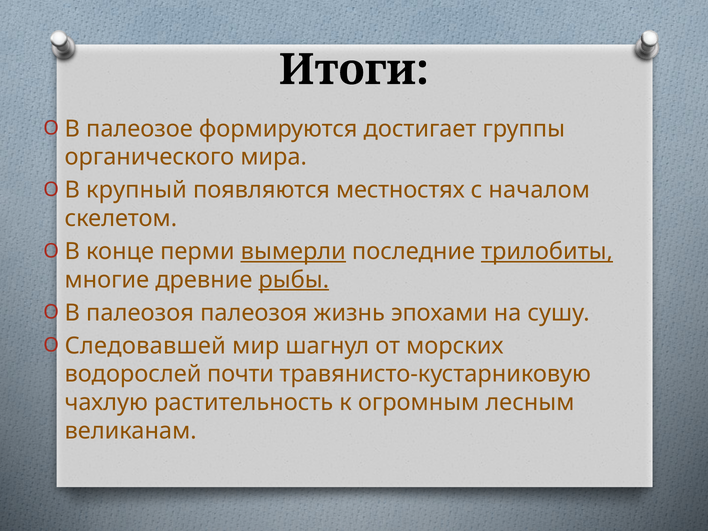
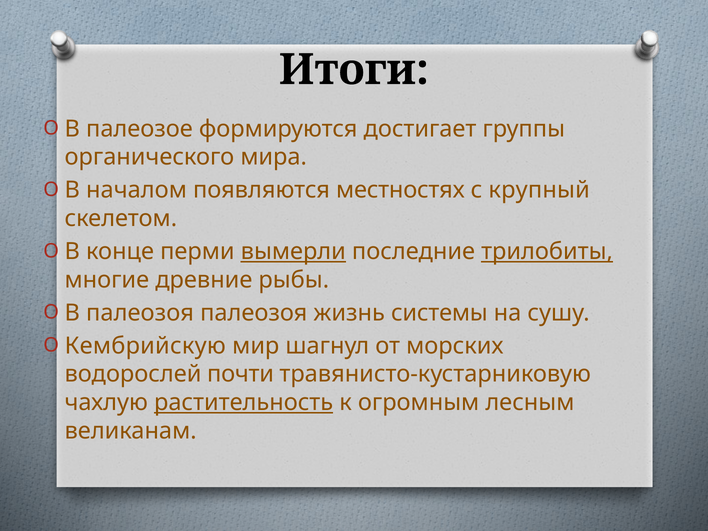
крупный: крупный -> началом
началом: началом -> крупный
рыбы underline: present -> none
эпохами: эпохами -> системы
Следовавшей: Следовавшей -> Кембрийскую
растительность underline: none -> present
